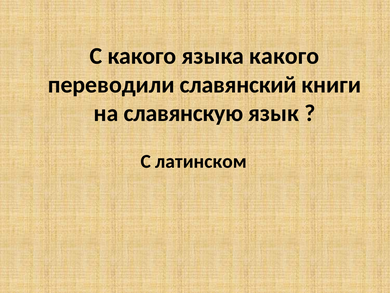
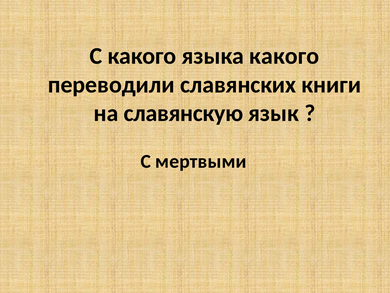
славянский: славянский -> славянских
латинском: латинском -> мертвыми
